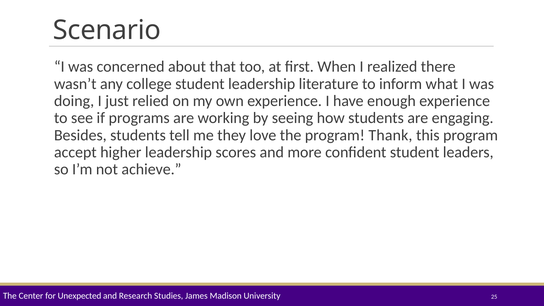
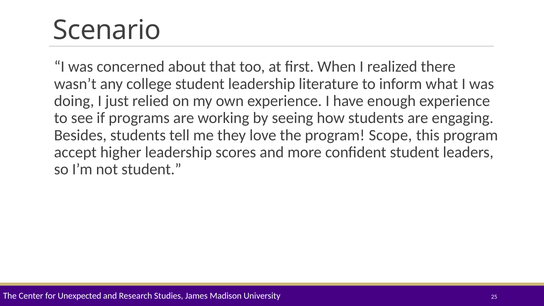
Thank: Thank -> Scope
not achieve: achieve -> student
